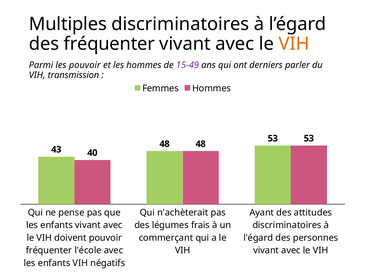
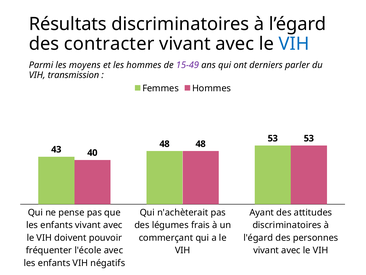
Multiples: Multiples -> Résultats
des fréquenter: fréquenter -> contracter
VIH at (294, 44) colour: orange -> blue
les pouvoir: pouvoir -> moyens
